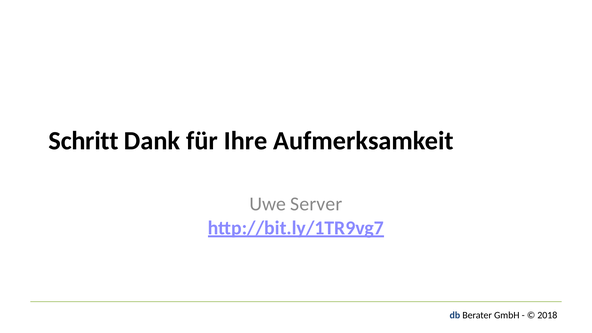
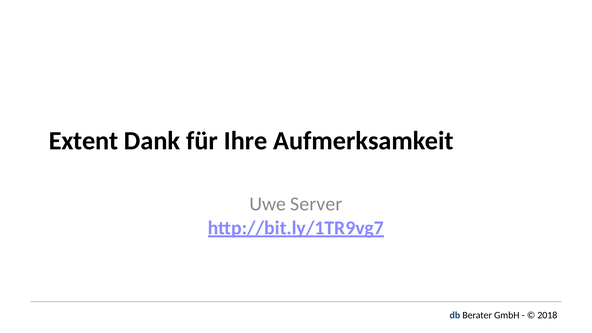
Schritt: Schritt -> Extent
